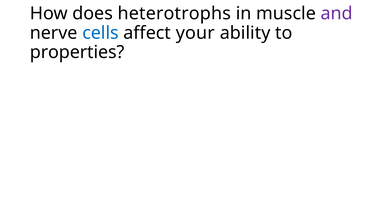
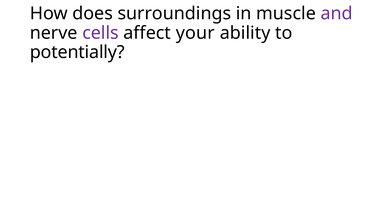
heterotrophs: heterotrophs -> surroundings
cells colour: blue -> purple
properties: properties -> potentially
